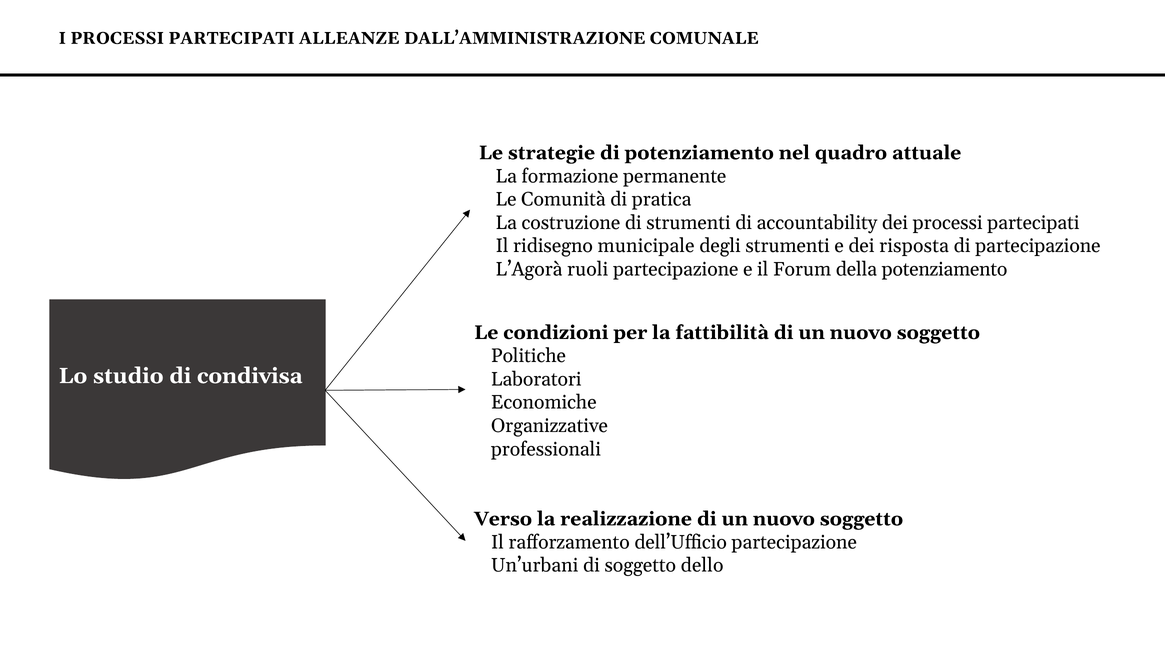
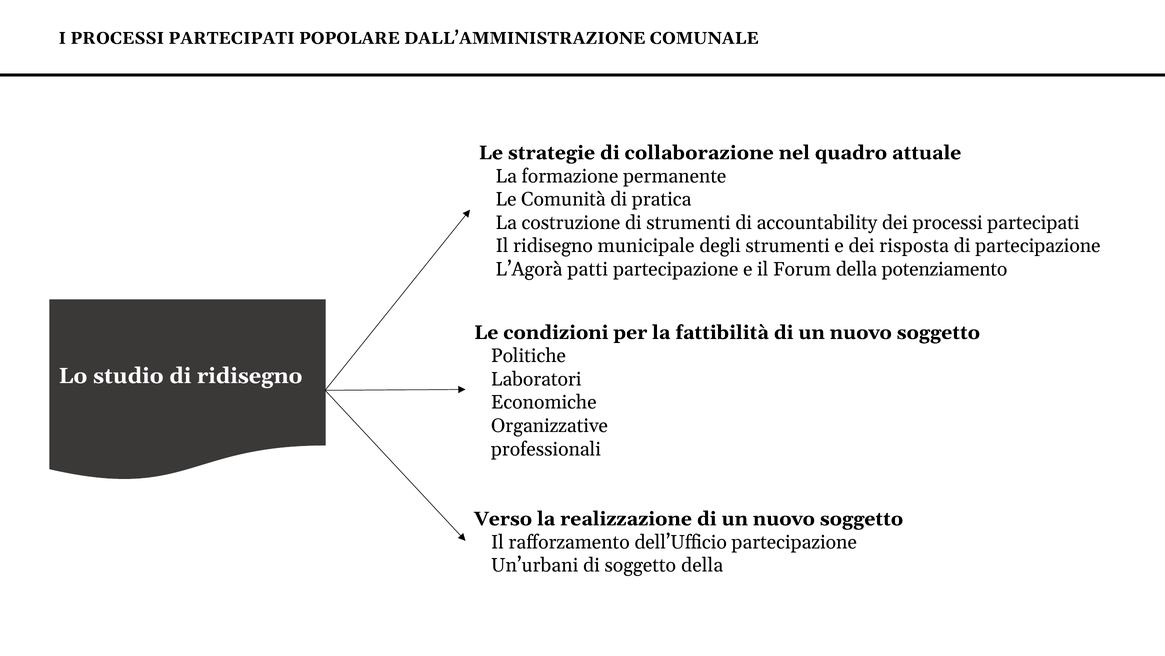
ALLEANZE: ALLEANZE -> POPOLARE
di potenziamento: potenziamento -> collaborazione
ruoli: ruoli -> patti
di condivisa: condivisa -> ridisegno
soggetto dello: dello -> della
